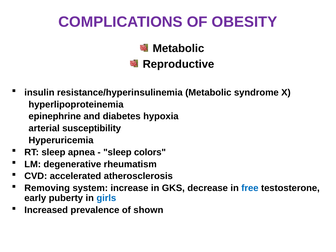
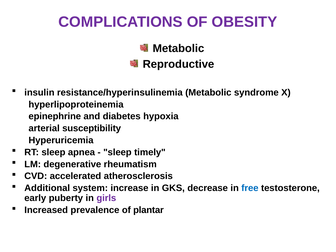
colors: colors -> timely
Removing: Removing -> Additional
girls colour: blue -> purple
shown: shown -> plantar
